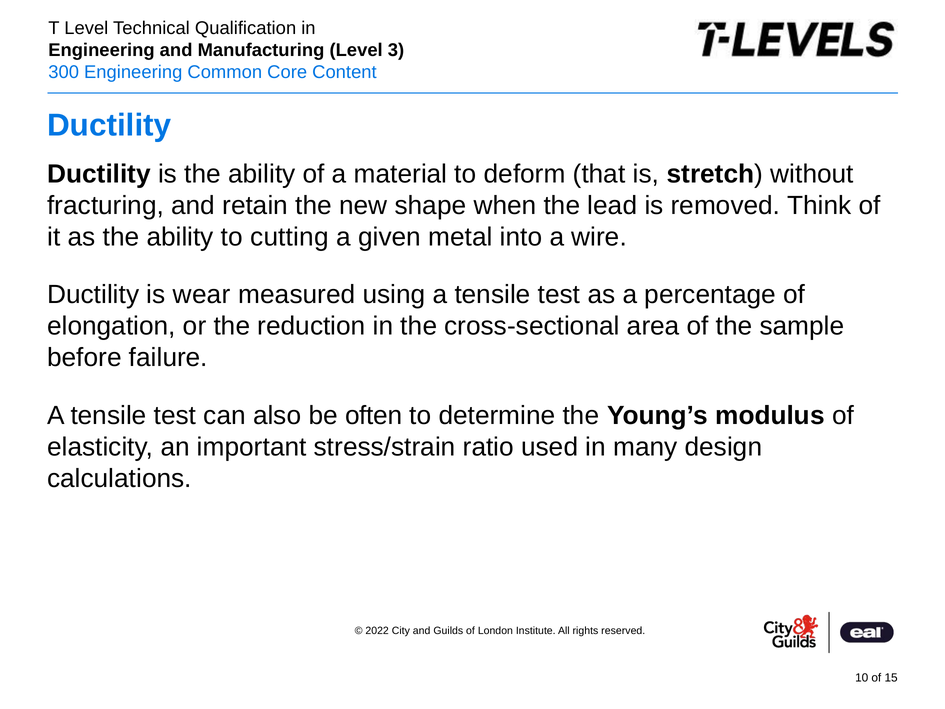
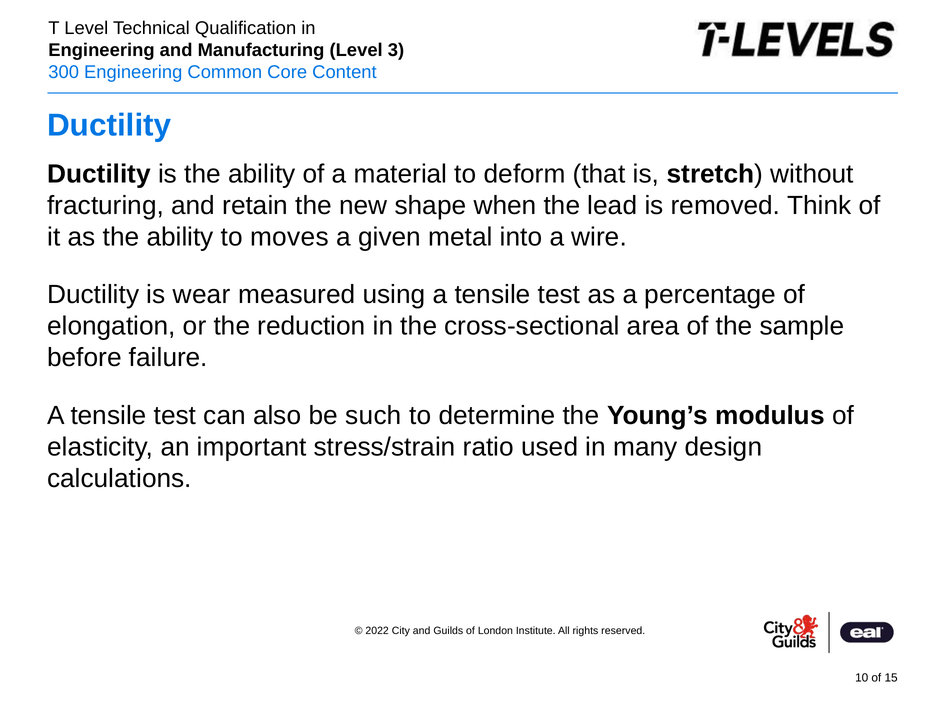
cutting: cutting -> moves
often: often -> such
